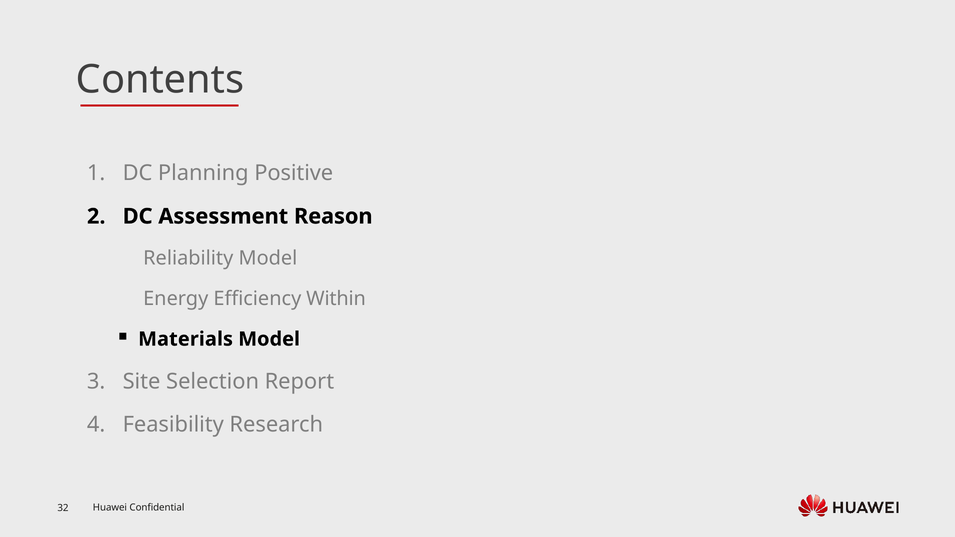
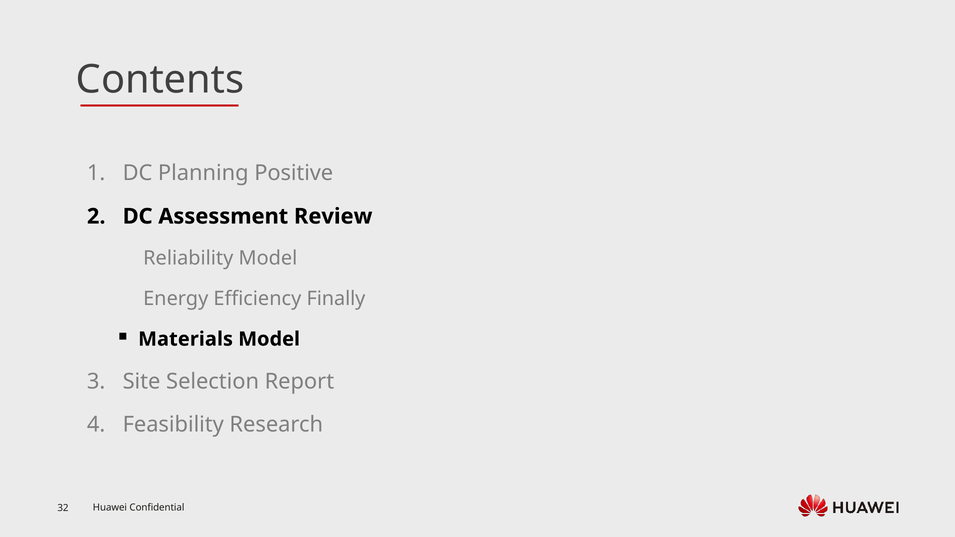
Reason: Reason -> Review
Within: Within -> Finally
